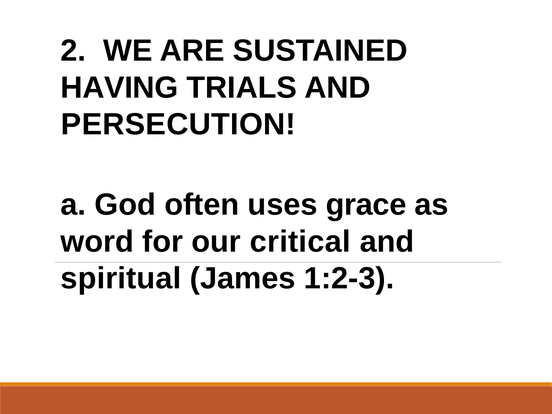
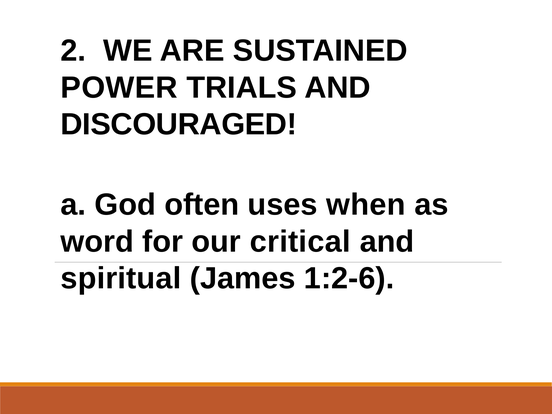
HAVING: HAVING -> POWER
PERSECUTION: PERSECUTION -> DISCOURAGED
grace: grace -> when
1:2-3: 1:2-3 -> 1:2-6
